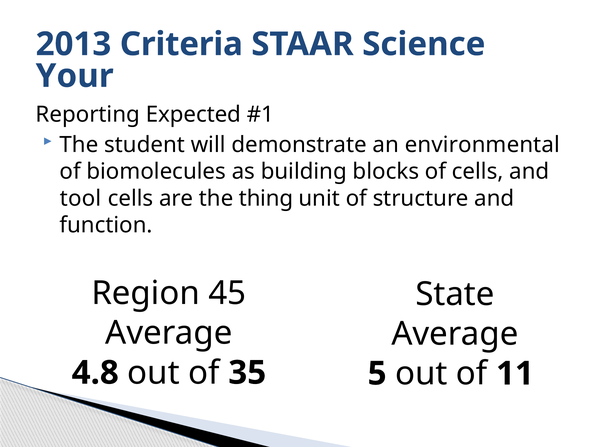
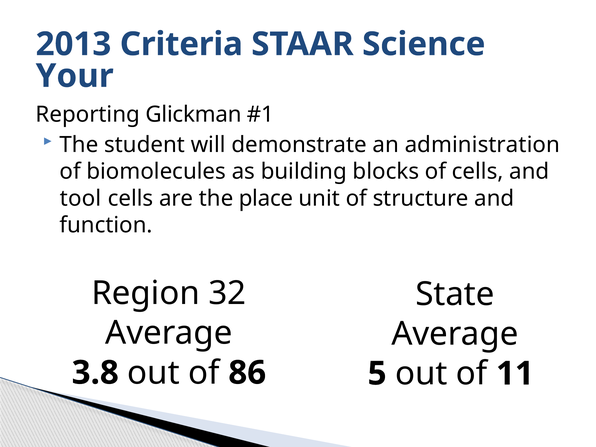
Expected: Expected -> Glickman
environmental: environmental -> administration
thing: thing -> place
45: 45 -> 32
4.8: 4.8 -> 3.8
35: 35 -> 86
